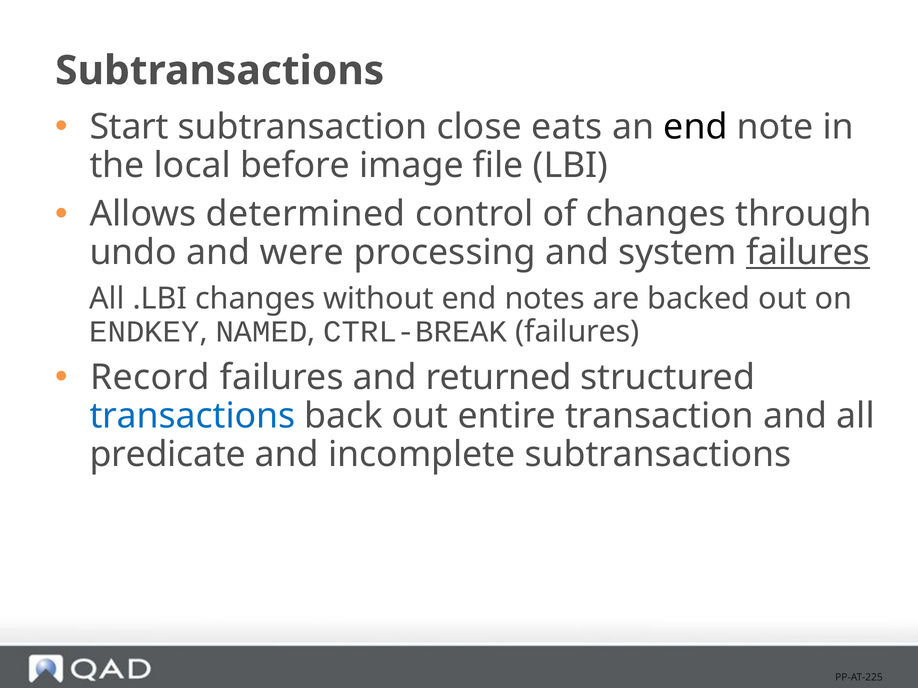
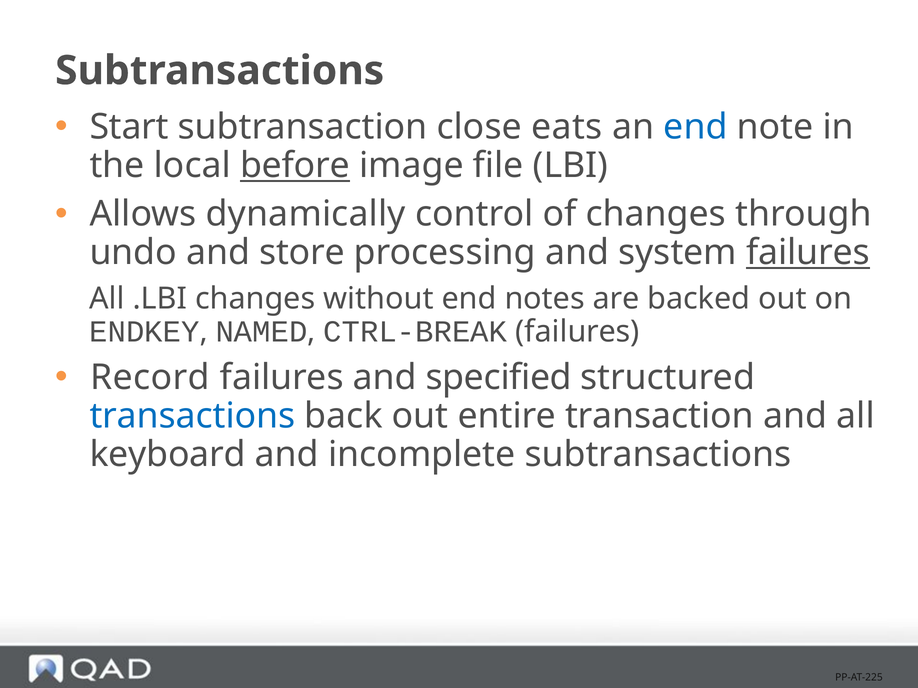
end at (695, 127) colour: black -> blue
before underline: none -> present
determined: determined -> dynamically
were: were -> store
returned: returned -> specified
predicate: predicate -> keyboard
